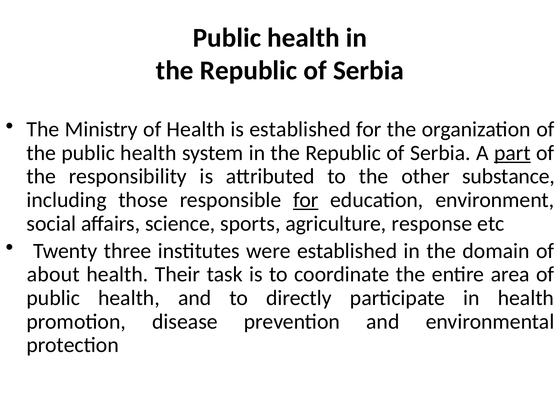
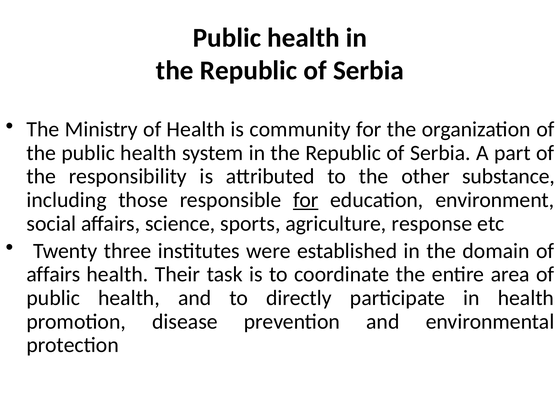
is established: established -> community
part underline: present -> none
about at (53, 274): about -> affairs
